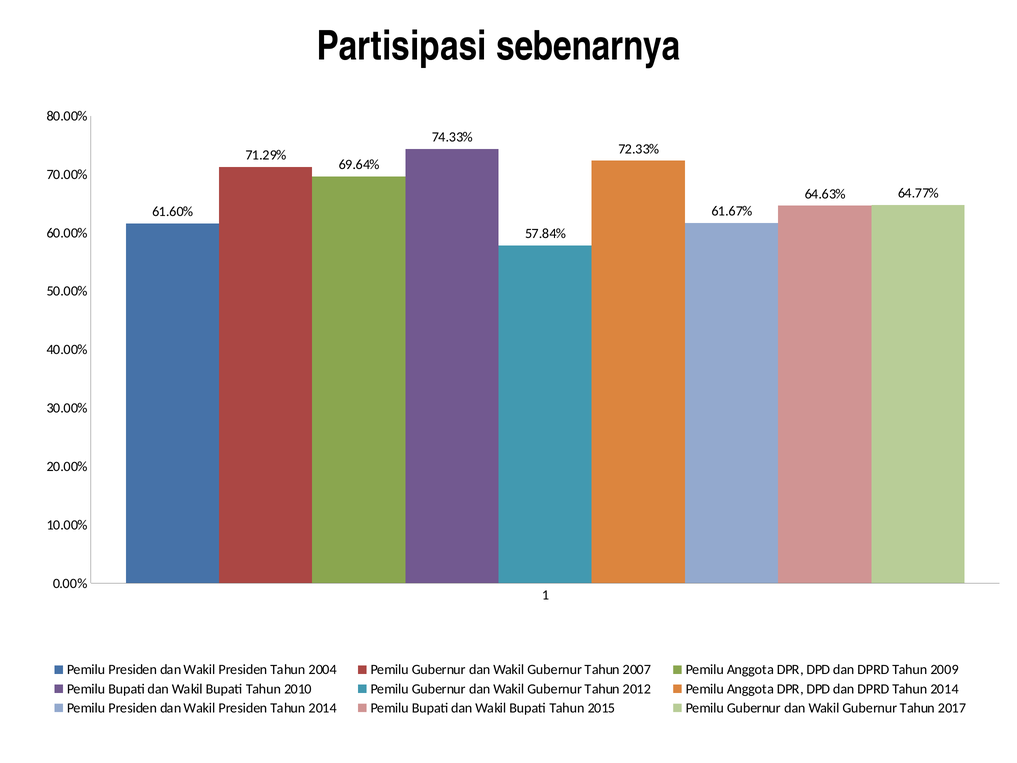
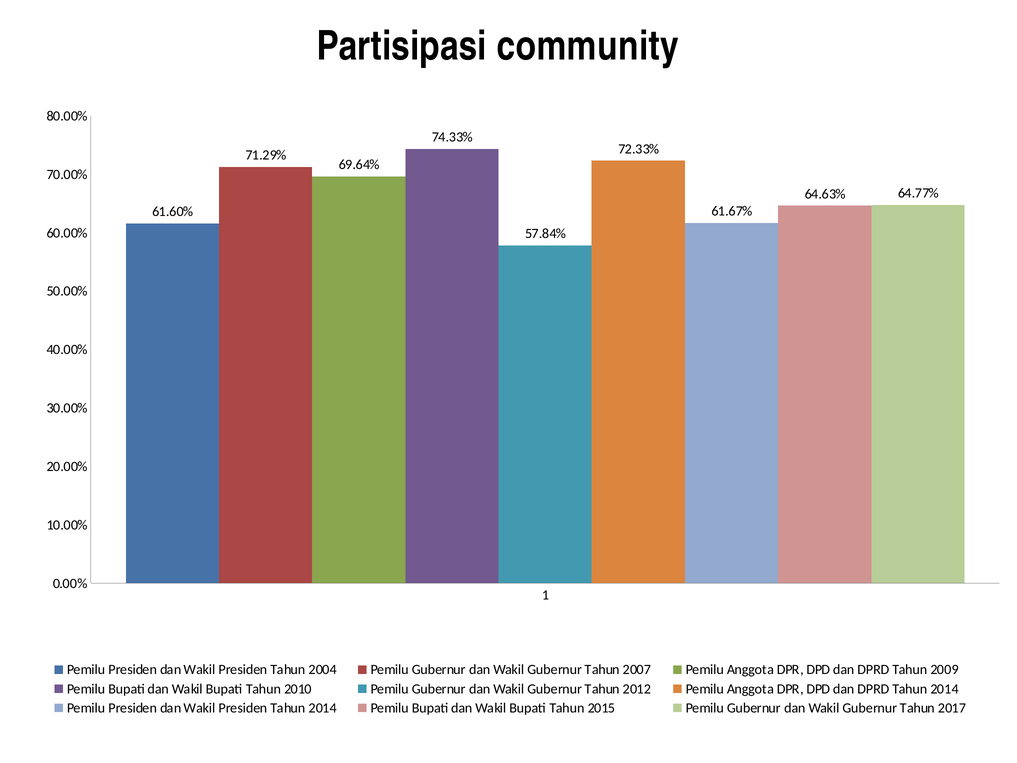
sebenarnya: sebenarnya -> community
